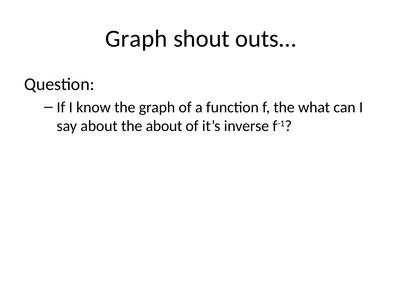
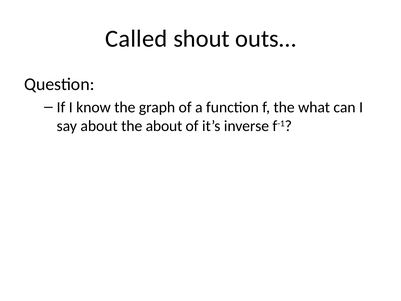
Graph at (136, 39): Graph -> Called
